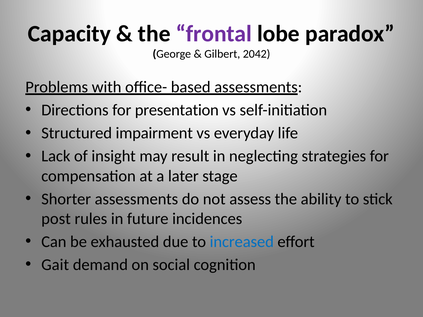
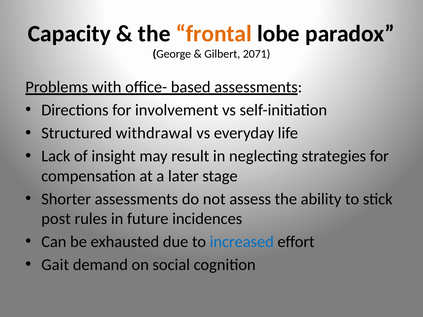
frontal colour: purple -> orange
2042: 2042 -> 2071
presentation: presentation -> involvement
impairment: impairment -> withdrawal
